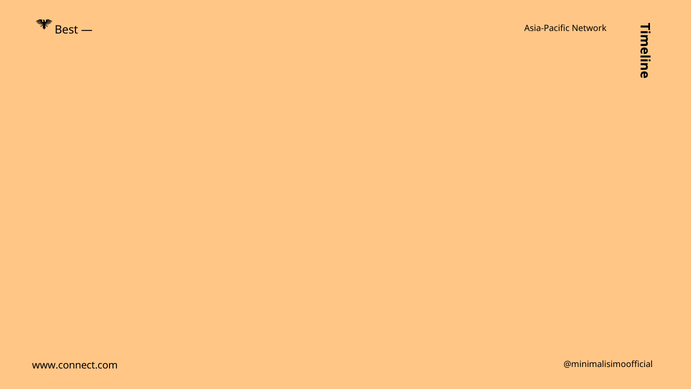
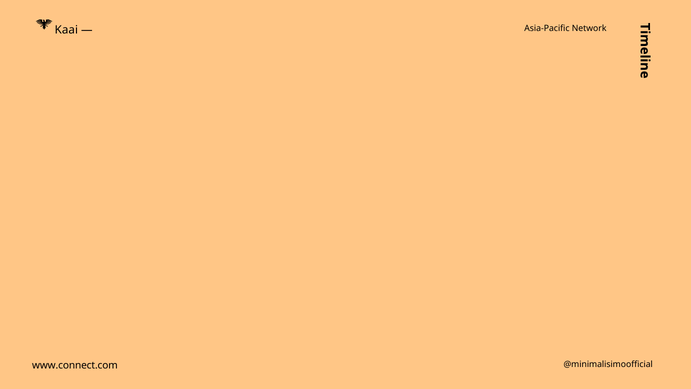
Best: Best -> Kaai
